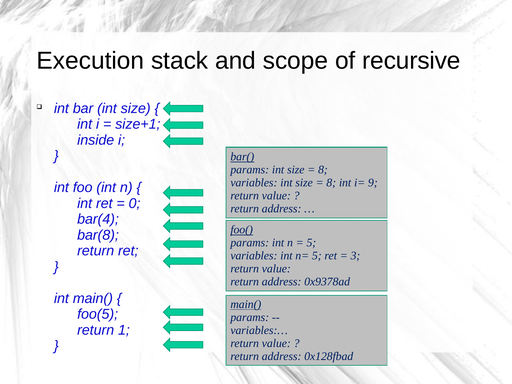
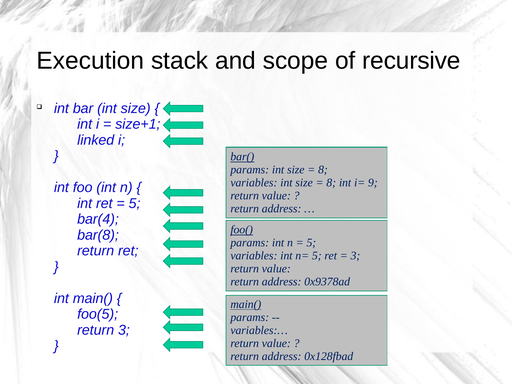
inside: inside -> linked
0 at (135, 203): 0 -> 5
return 1: 1 -> 3
